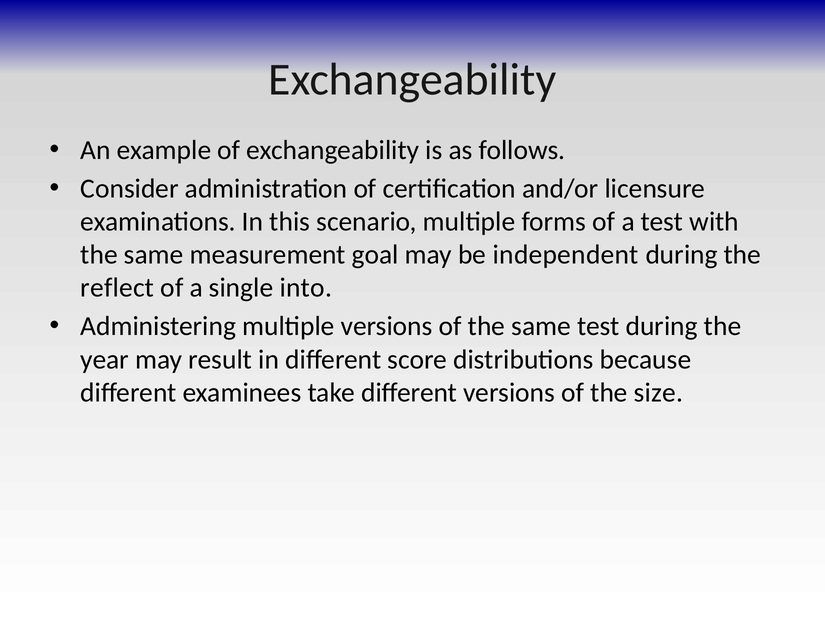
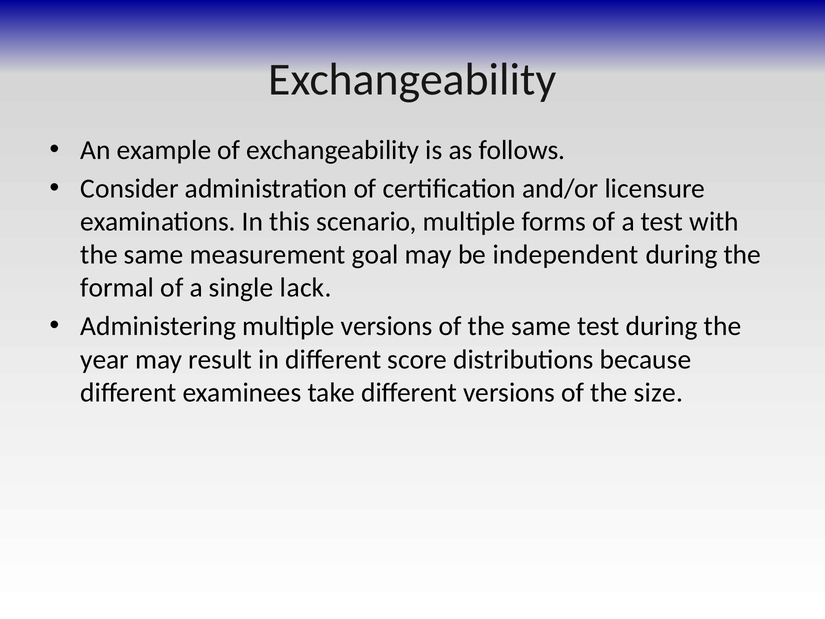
reflect: reflect -> formal
into: into -> lack
